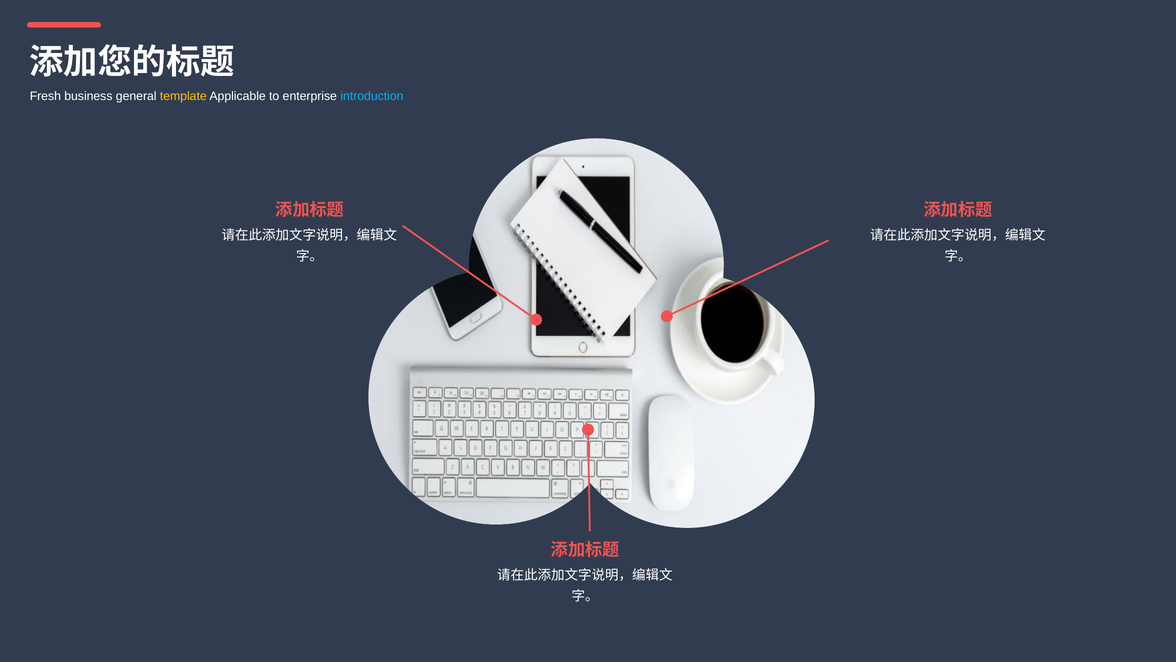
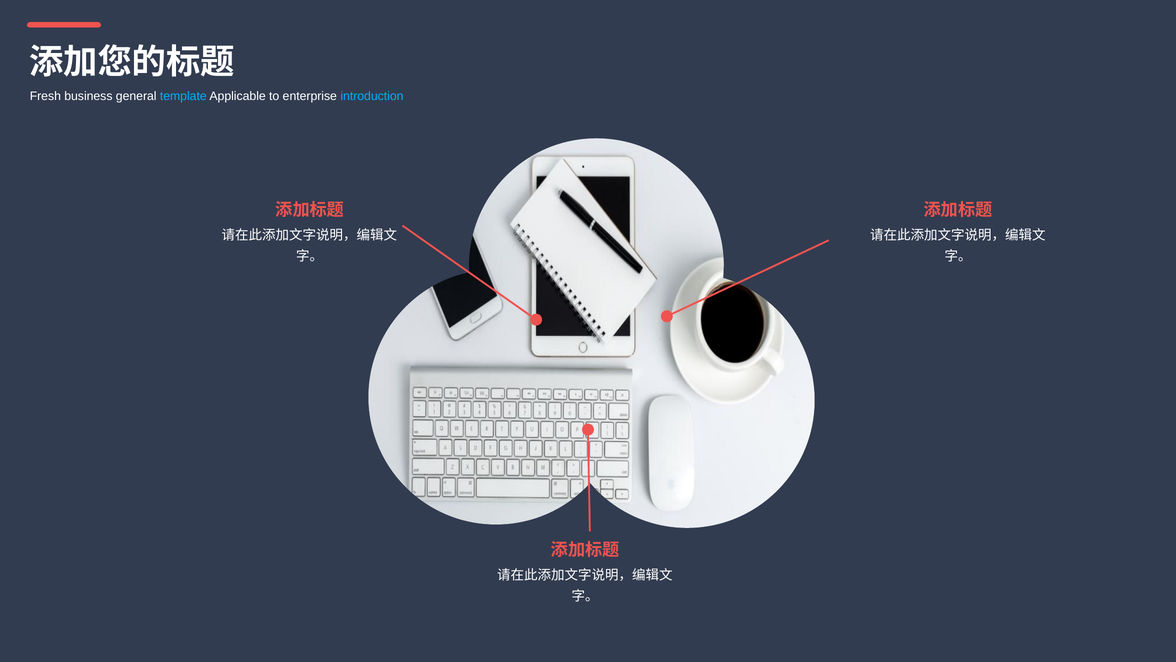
template colour: yellow -> light blue
